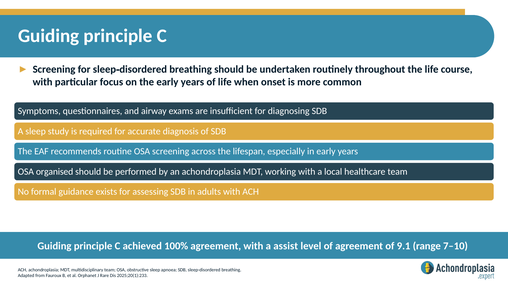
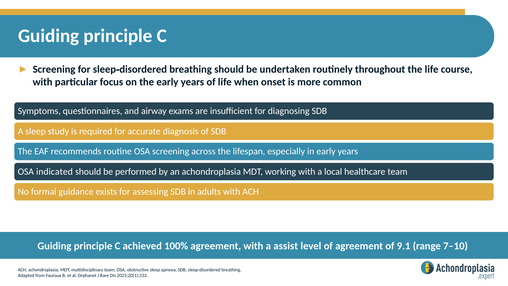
organised: organised -> indicated
